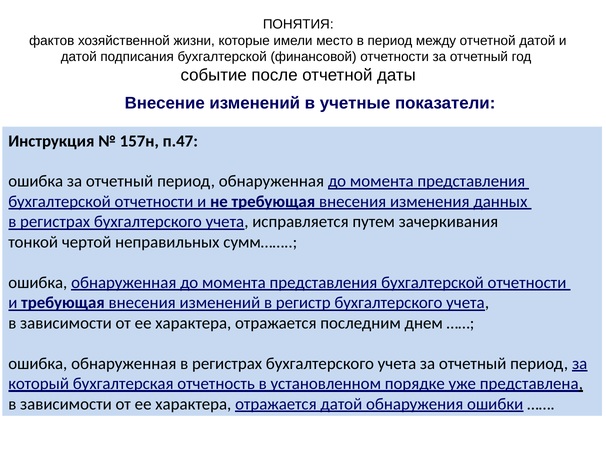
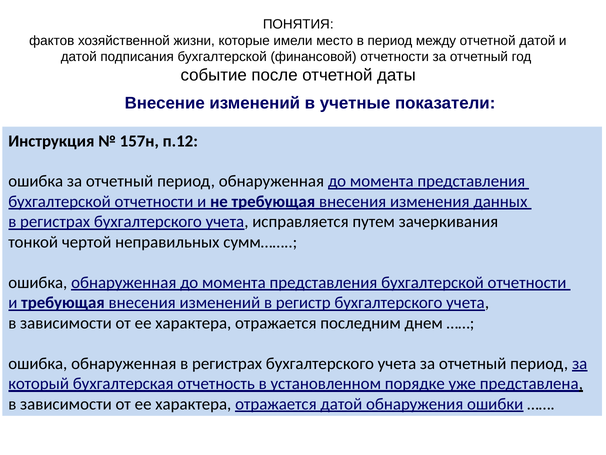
п.47: п.47 -> п.12
